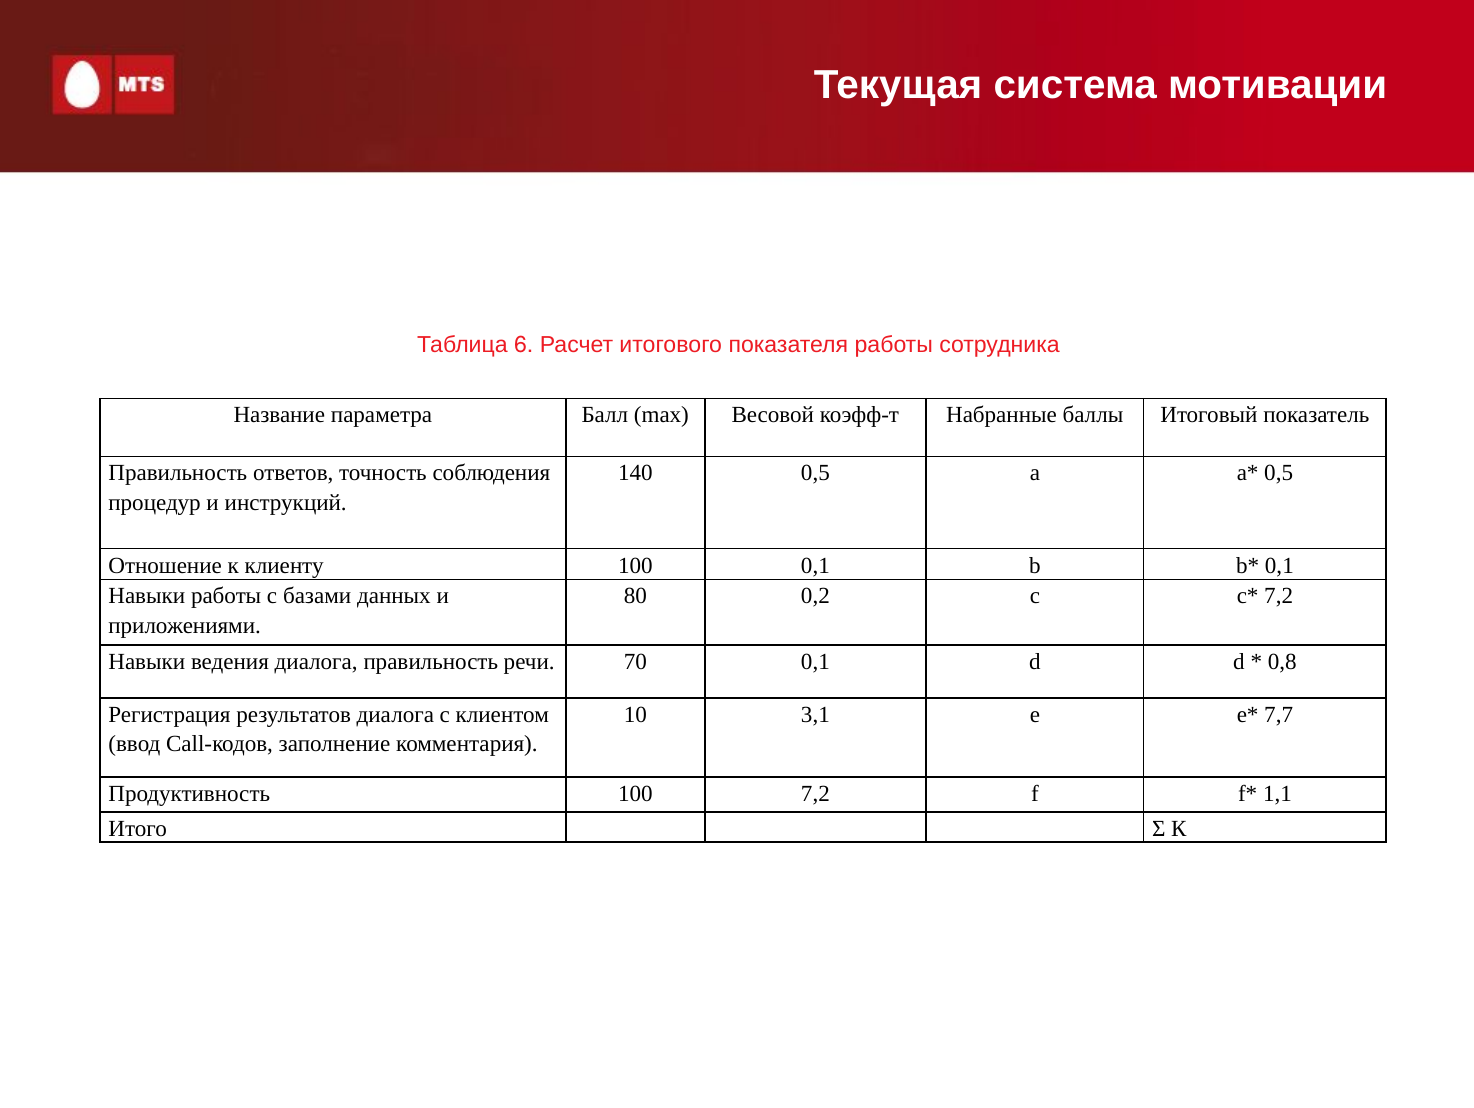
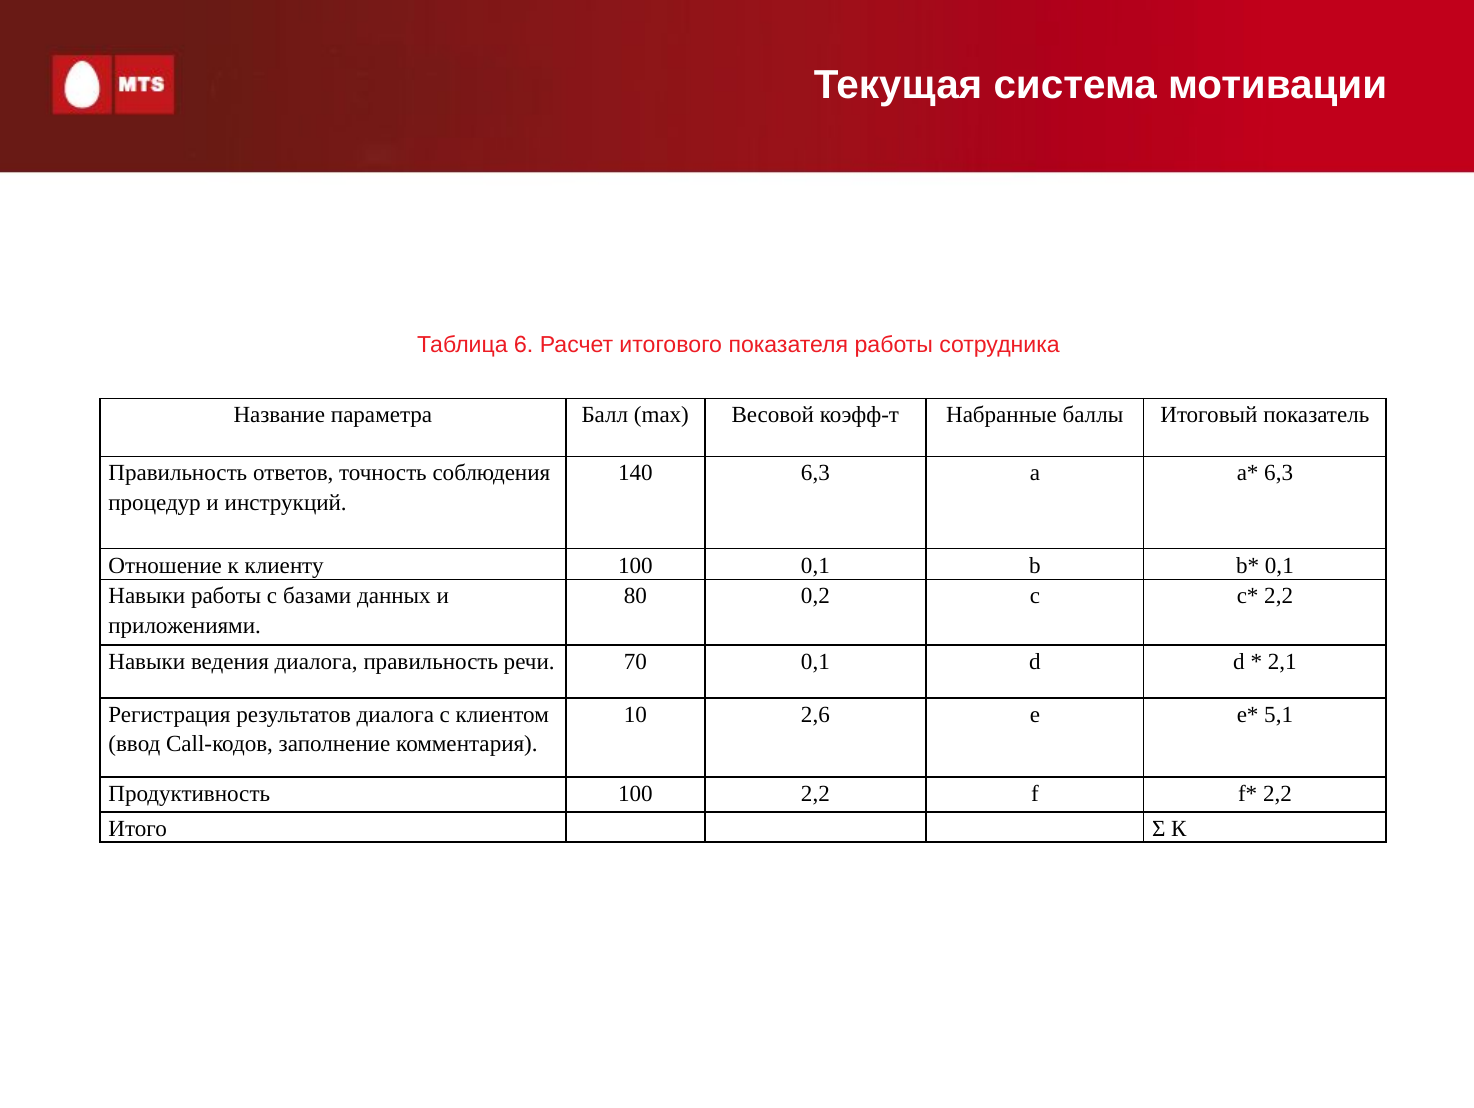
140 0,5: 0,5 -> 6,3
0,5 at (1279, 473): 0,5 -> 6,3
7,2 at (1279, 596): 7,2 -> 2,2
0,8: 0,8 -> 2,1
3,1: 3,1 -> 2,6
7,7: 7,7 -> 5,1
100 7,2: 7,2 -> 2,2
1,1 at (1277, 794): 1,1 -> 2,2
